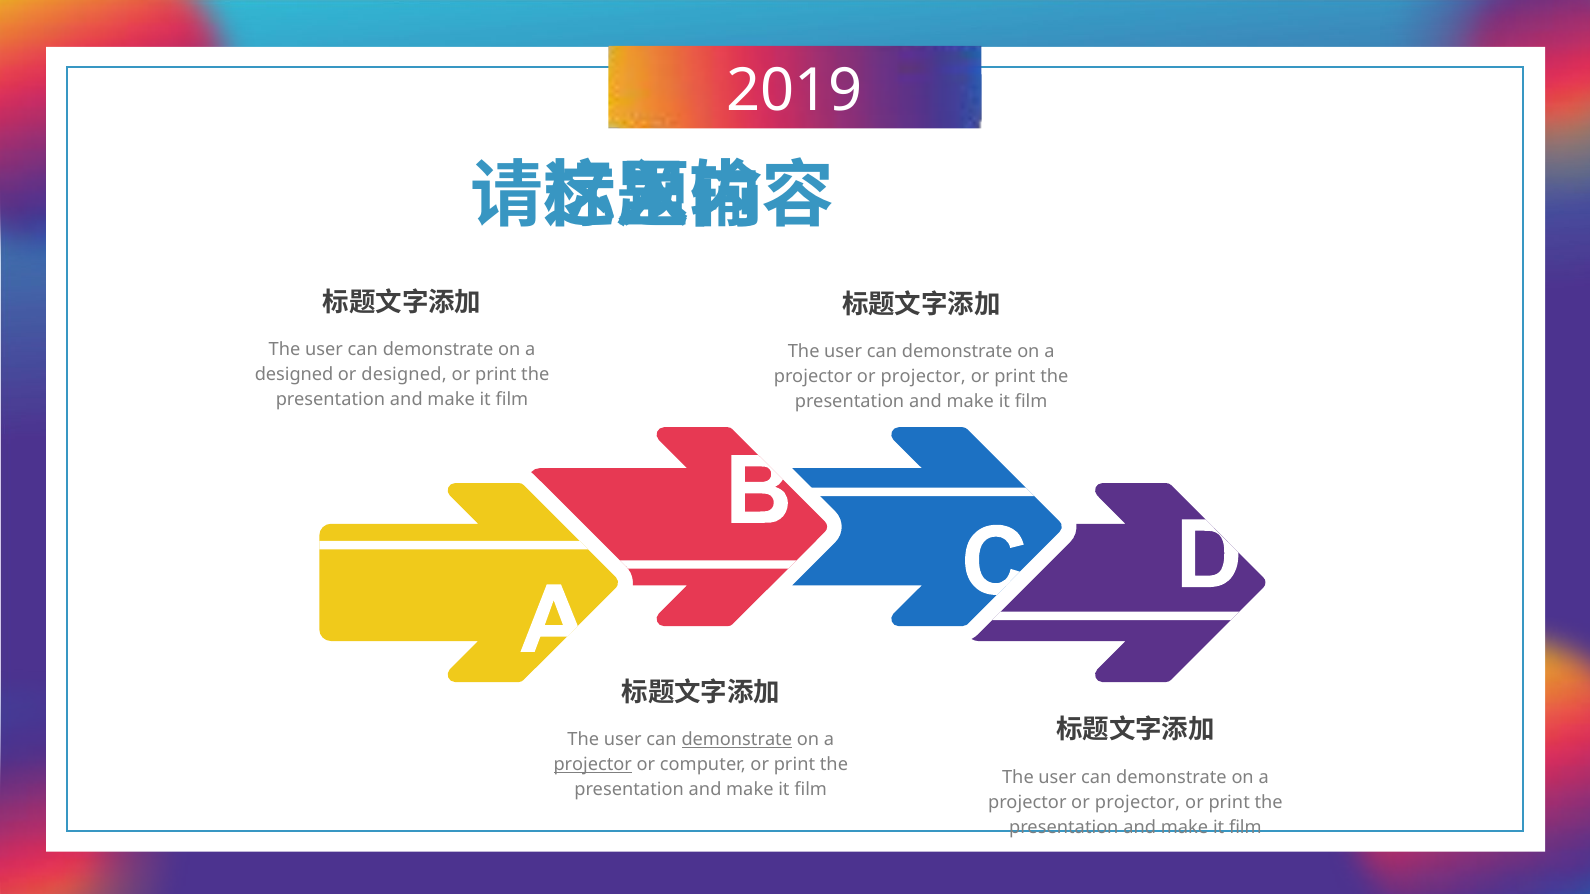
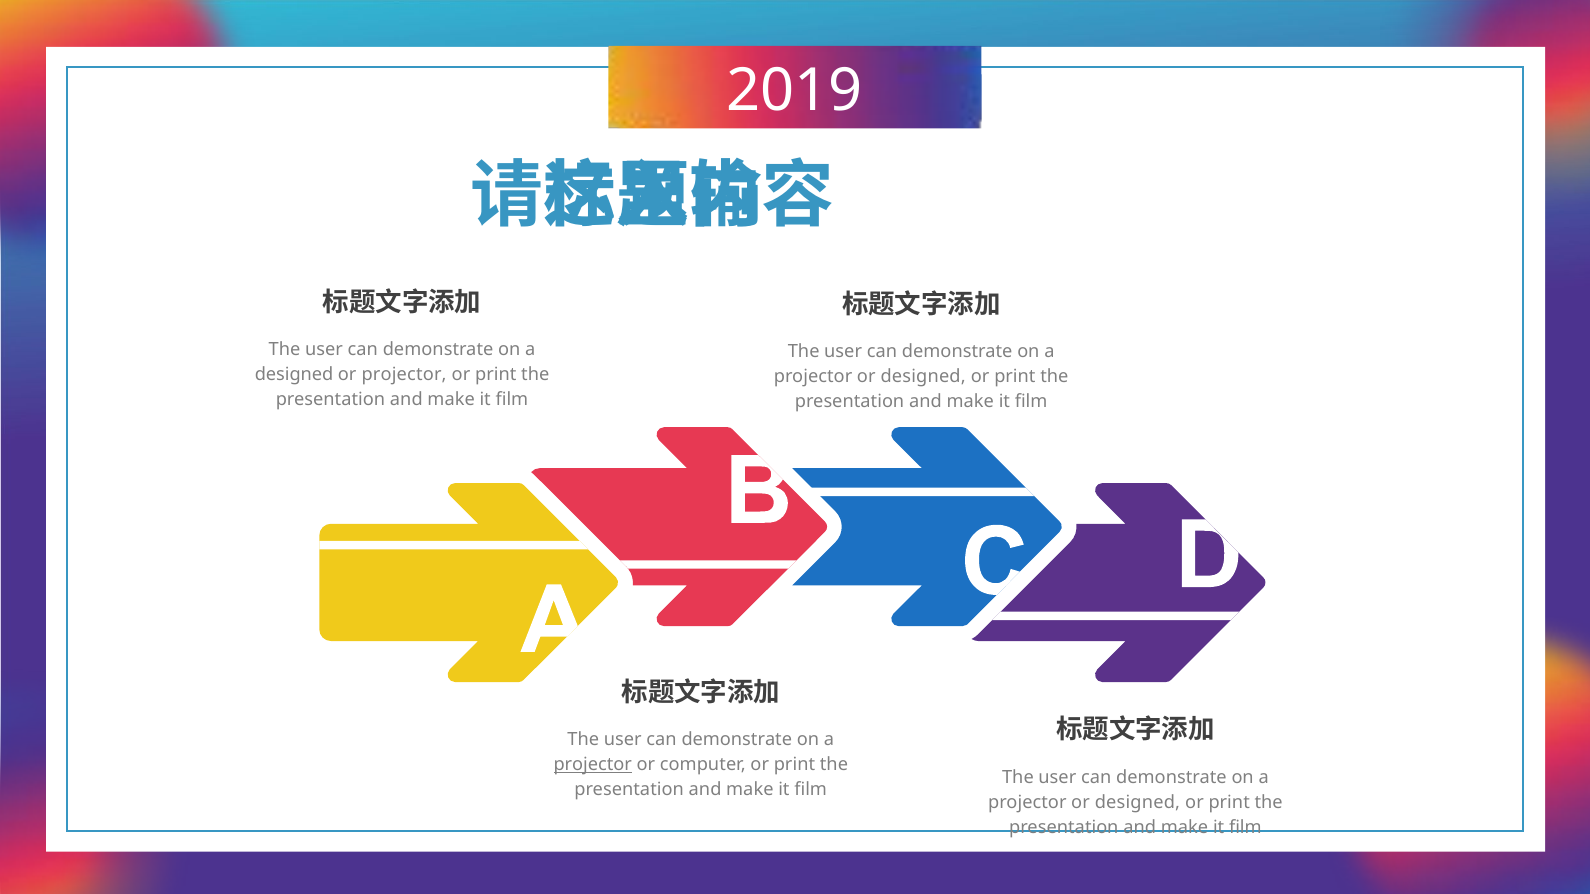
or designed: designed -> projector
projector at (923, 377): projector -> designed
demonstrate at (737, 740) underline: present -> none
projector at (1137, 803): projector -> designed
